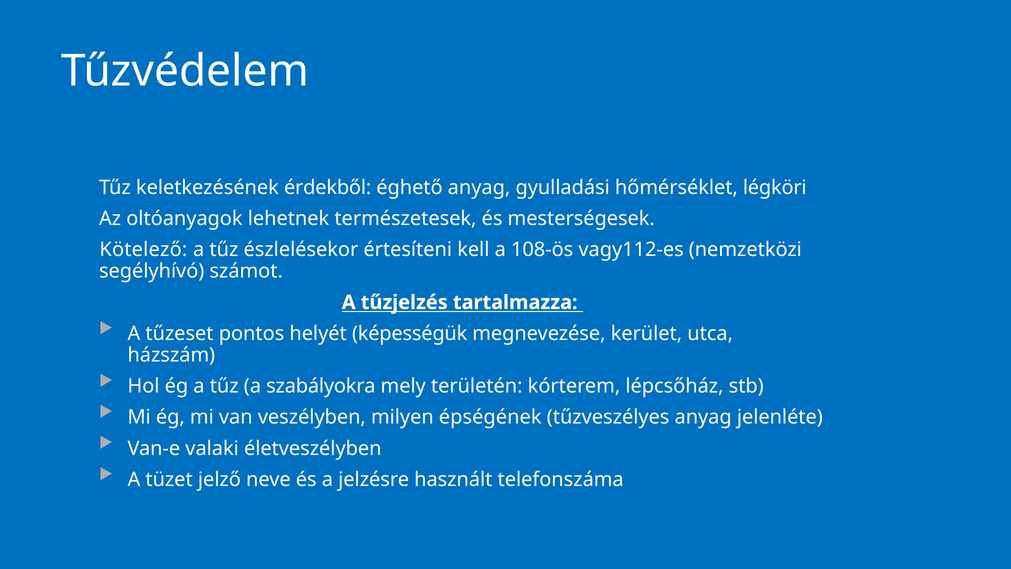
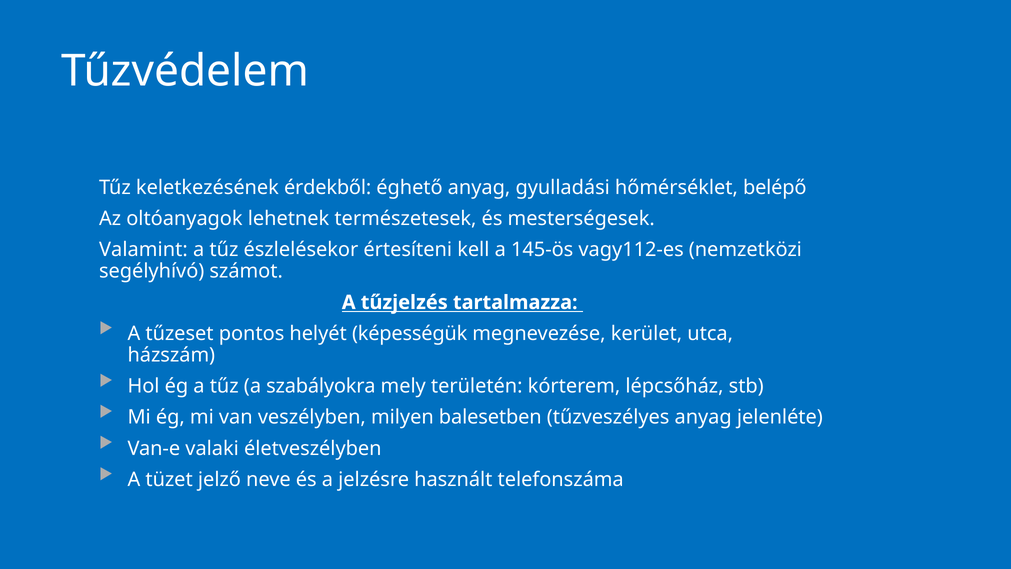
légköri: légköri -> belépő
Kötelező: Kötelező -> Valamint
108-ös: 108-ös -> 145-ös
épségének: épségének -> balesetben
